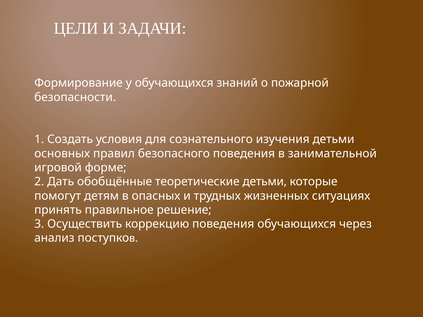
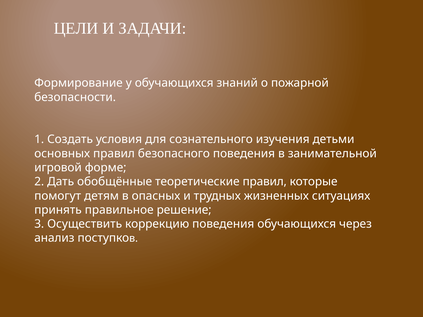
теоретические детьми: детьми -> правил
